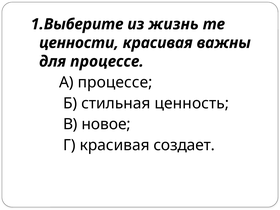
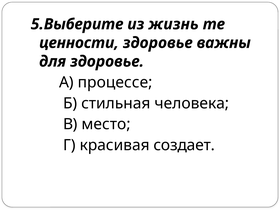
1.Выберите: 1.Выберите -> 5.Выберите
ценности красивая: красивая -> здоровье
для процессе: процессе -> здоровье
ценность: ценность -> человека
новое: новое -> место
